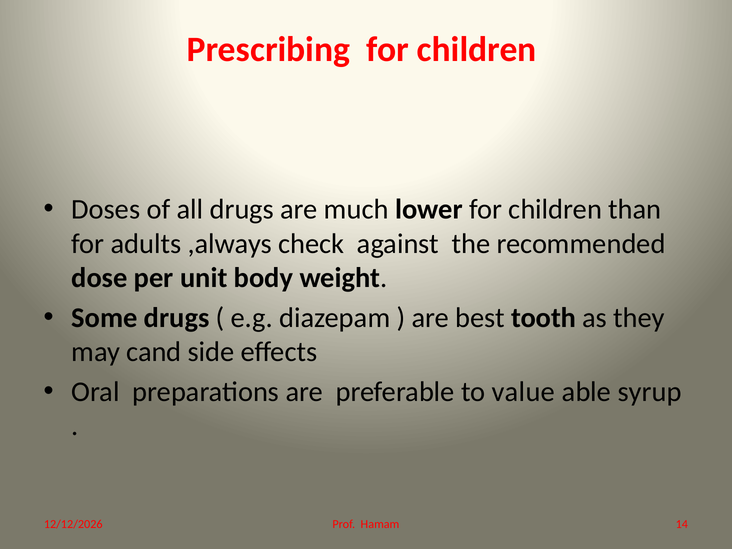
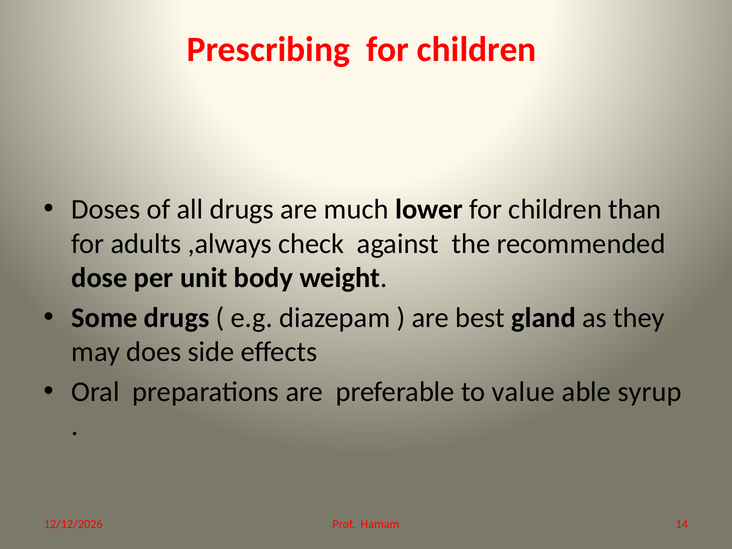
tooth: tooth -> gland
cand: cand -> does
